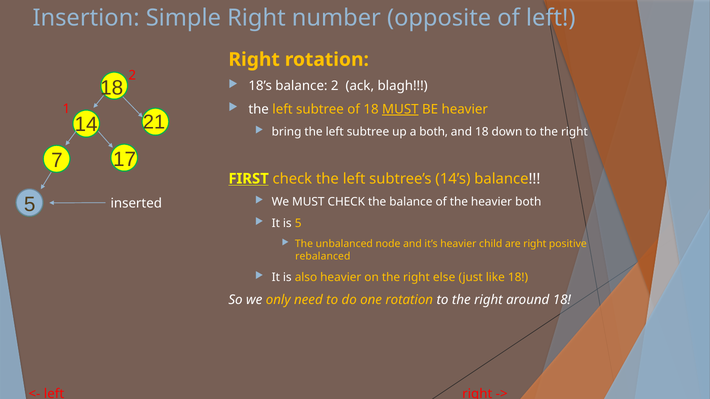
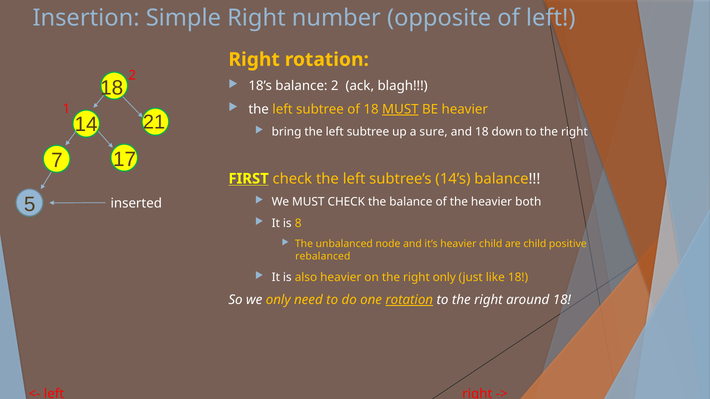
a both: both -> sure
is 5: 5 -> 8
are right: right -> child
right else: else -> only
rotation at (409, 300) underline: none -> present
